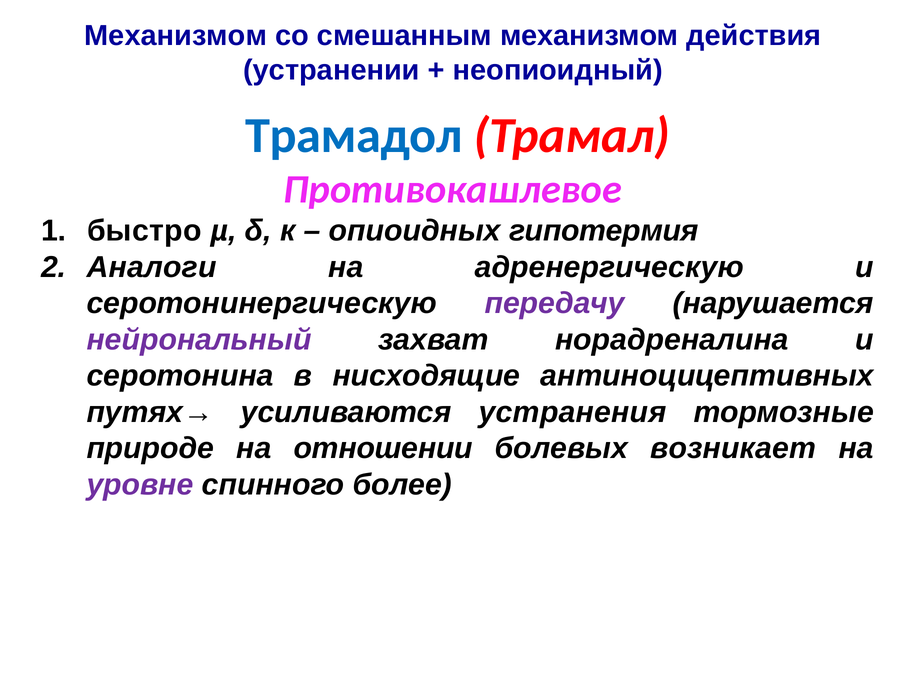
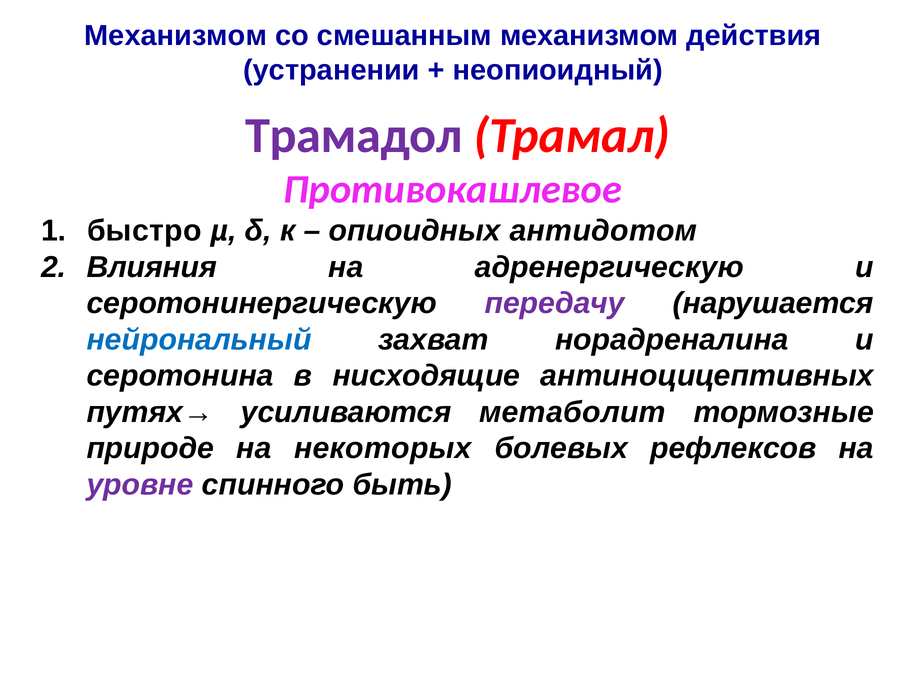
Трамадол colour: blue -> purple
гипотермия: гипотермия -> антидотом
Аналоги: Аналоги -> Влияния
нейрональный colour: purple -> blue
устранения: устранения -> метаболит
отношении: отношении -> некоторых
возникает: возникает -> рефлексов
более: более -> быть
